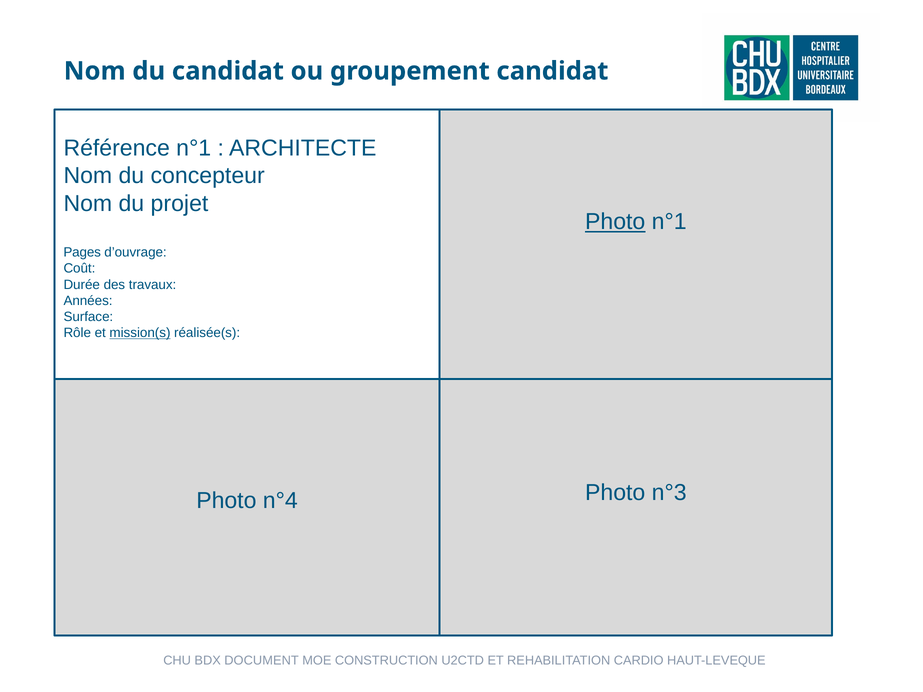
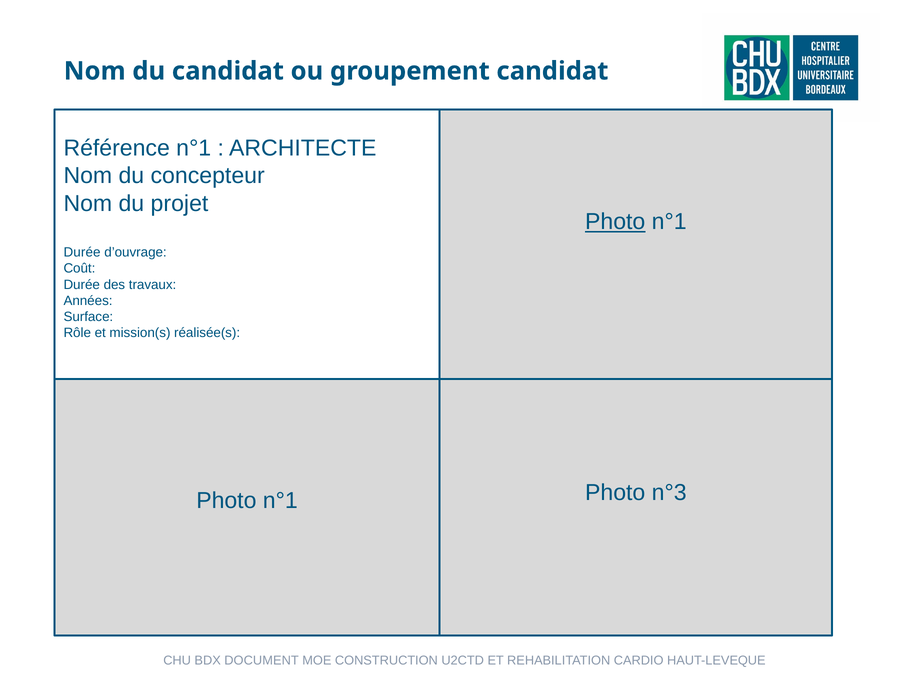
Pages at (82, 252): Pages -> Durée
mission(s underline: present -> none
n°4 at (280, 501): n°4 -> n°1
